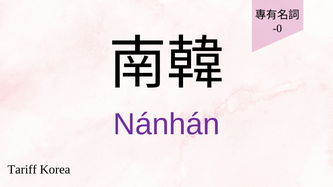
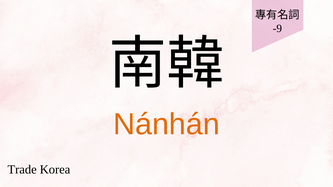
-0: -0 -> -9
Nánhán colour: purple -> orange
Tariff: Tariff -> Trade
